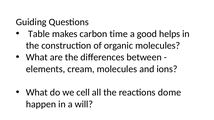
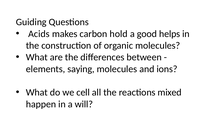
Table: Table -> Acids
time: time -> hold
cream: cream -> saying
dome: dome -> mixed
